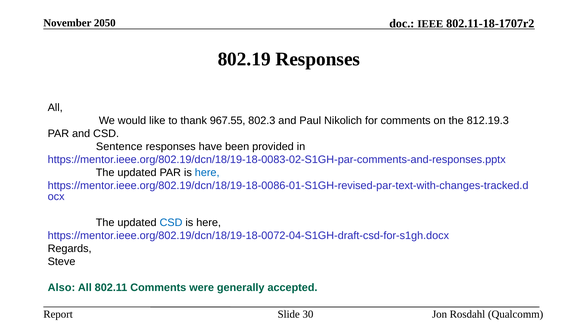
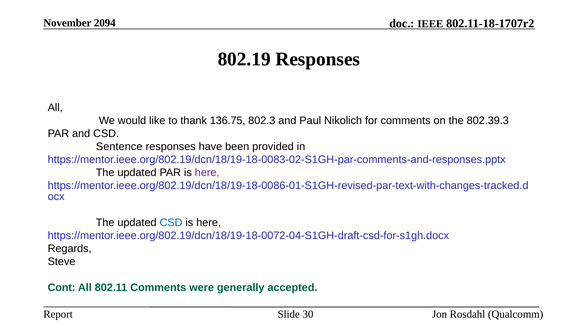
2050: 2050 -> 2094
967.55: 967.55 -> 136.75
812.19.3: 812.19.3 -> 802.39.3
here at (207, 173) colour: blue -> purple
Also: Also -> Cont
